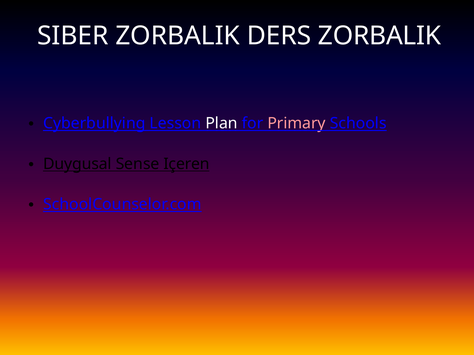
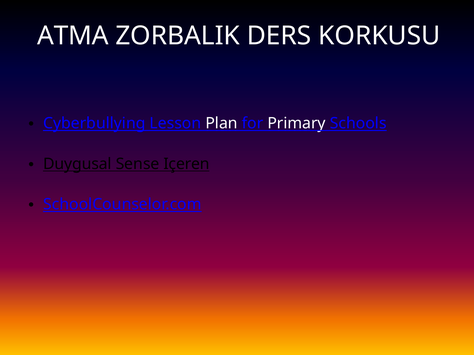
SIBER: SIBER -> ATMA
DERS ZORBALIK: ZORBALIK -> KORKUSU
Primary colour: pink -> white
